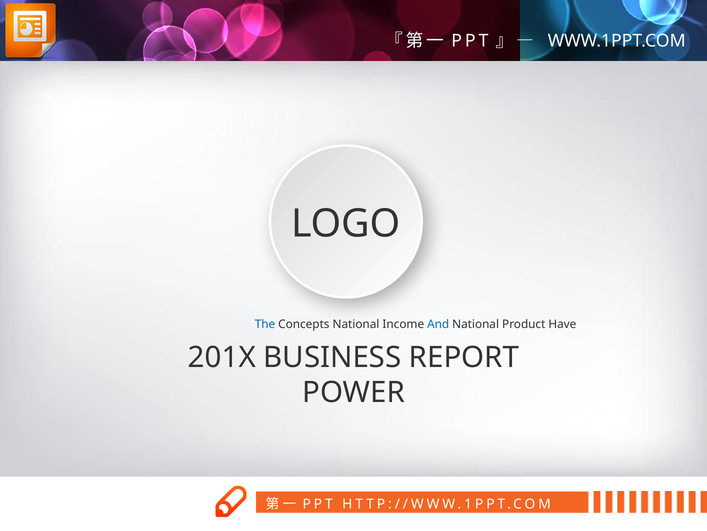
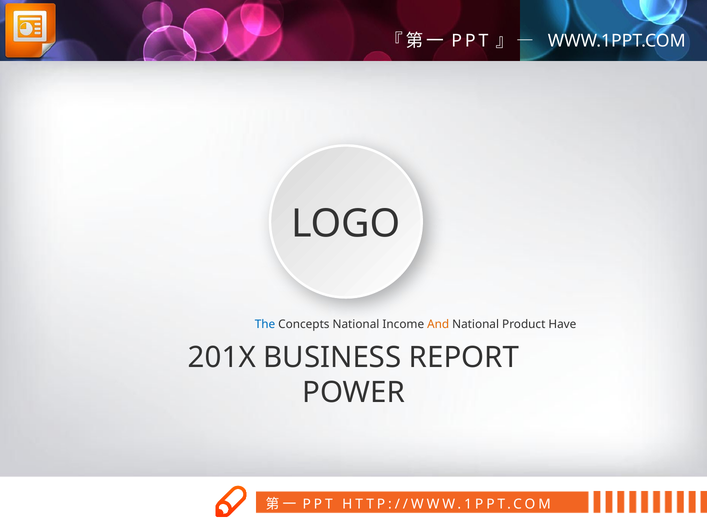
And colour: blue -> orange
